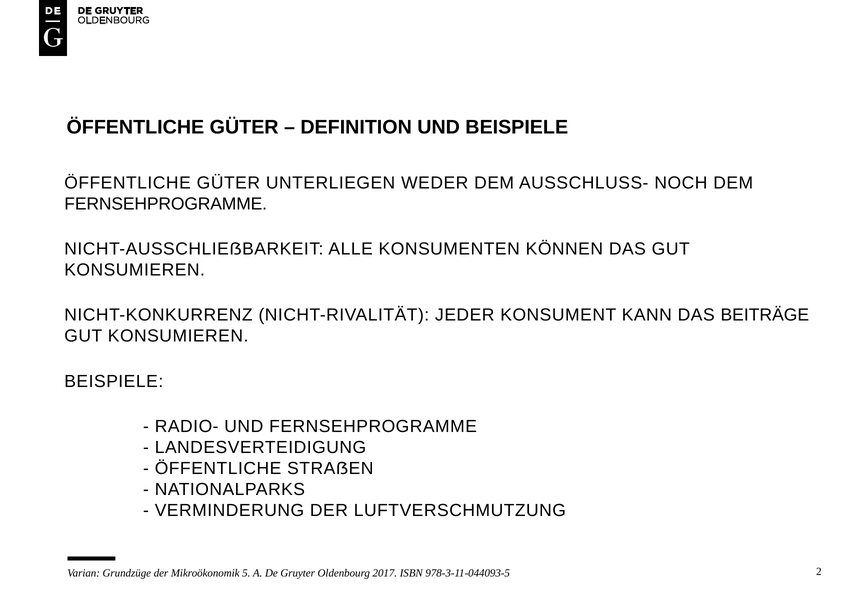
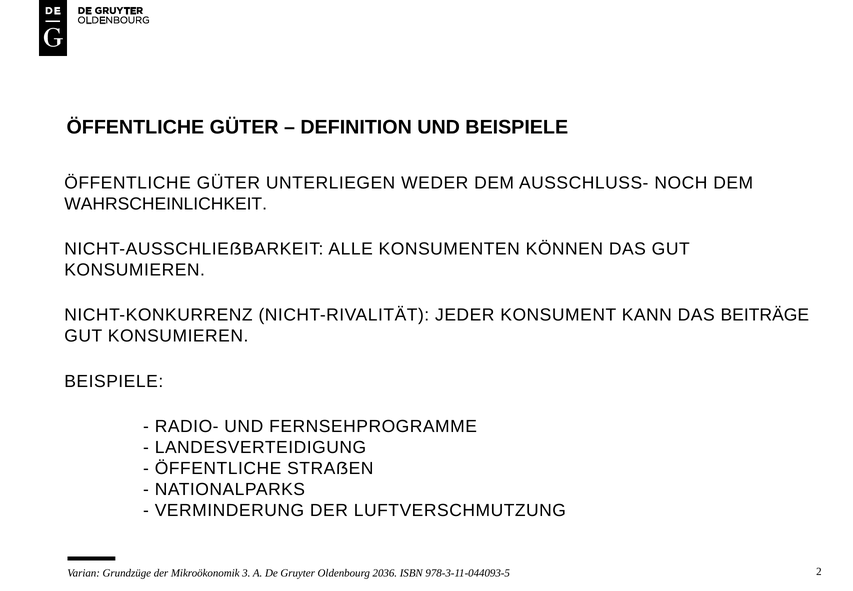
FERNSEHPROGRAMME at (166, 204): FERNSEHPROGRAMME -> WAHRSCHEINLICHKEIT
5: 5 -> 3
2017: 2017 -> 2036
